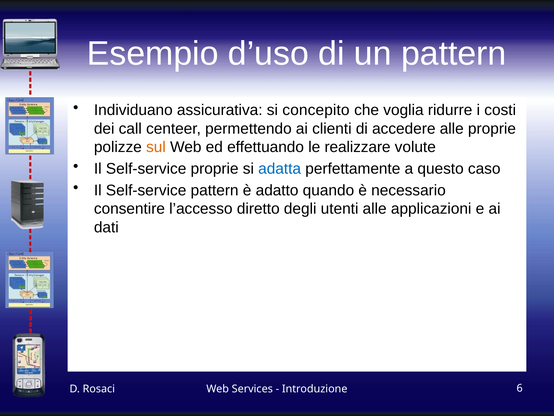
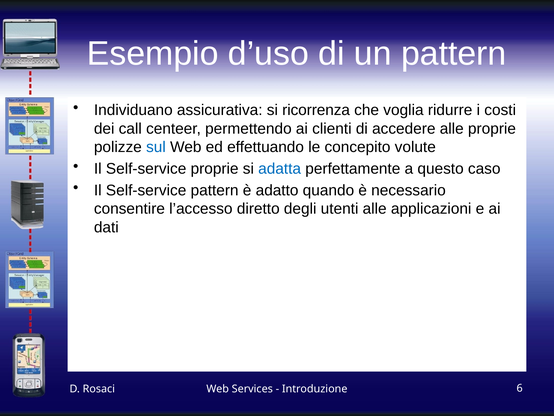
concepito: concepito -> ricorrenza
sul colour: orange -> blue
realizzare: realizzare -> concepito
